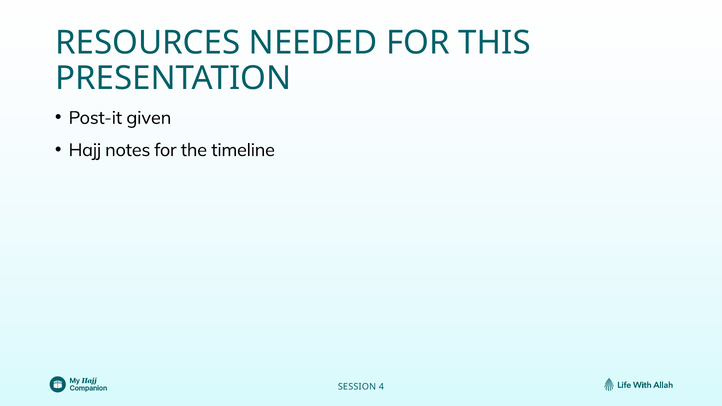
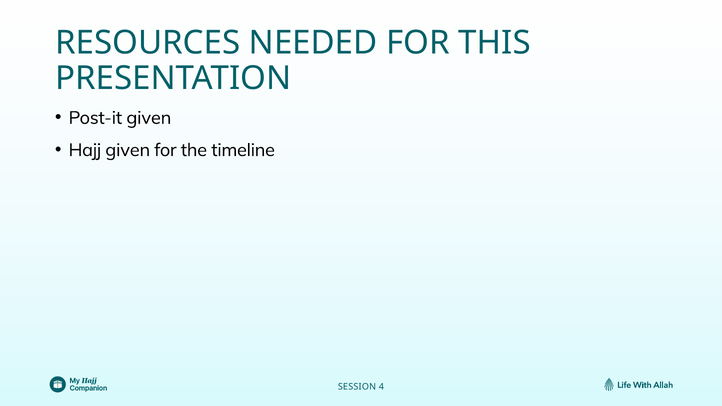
Hajj notes: notes -> given
